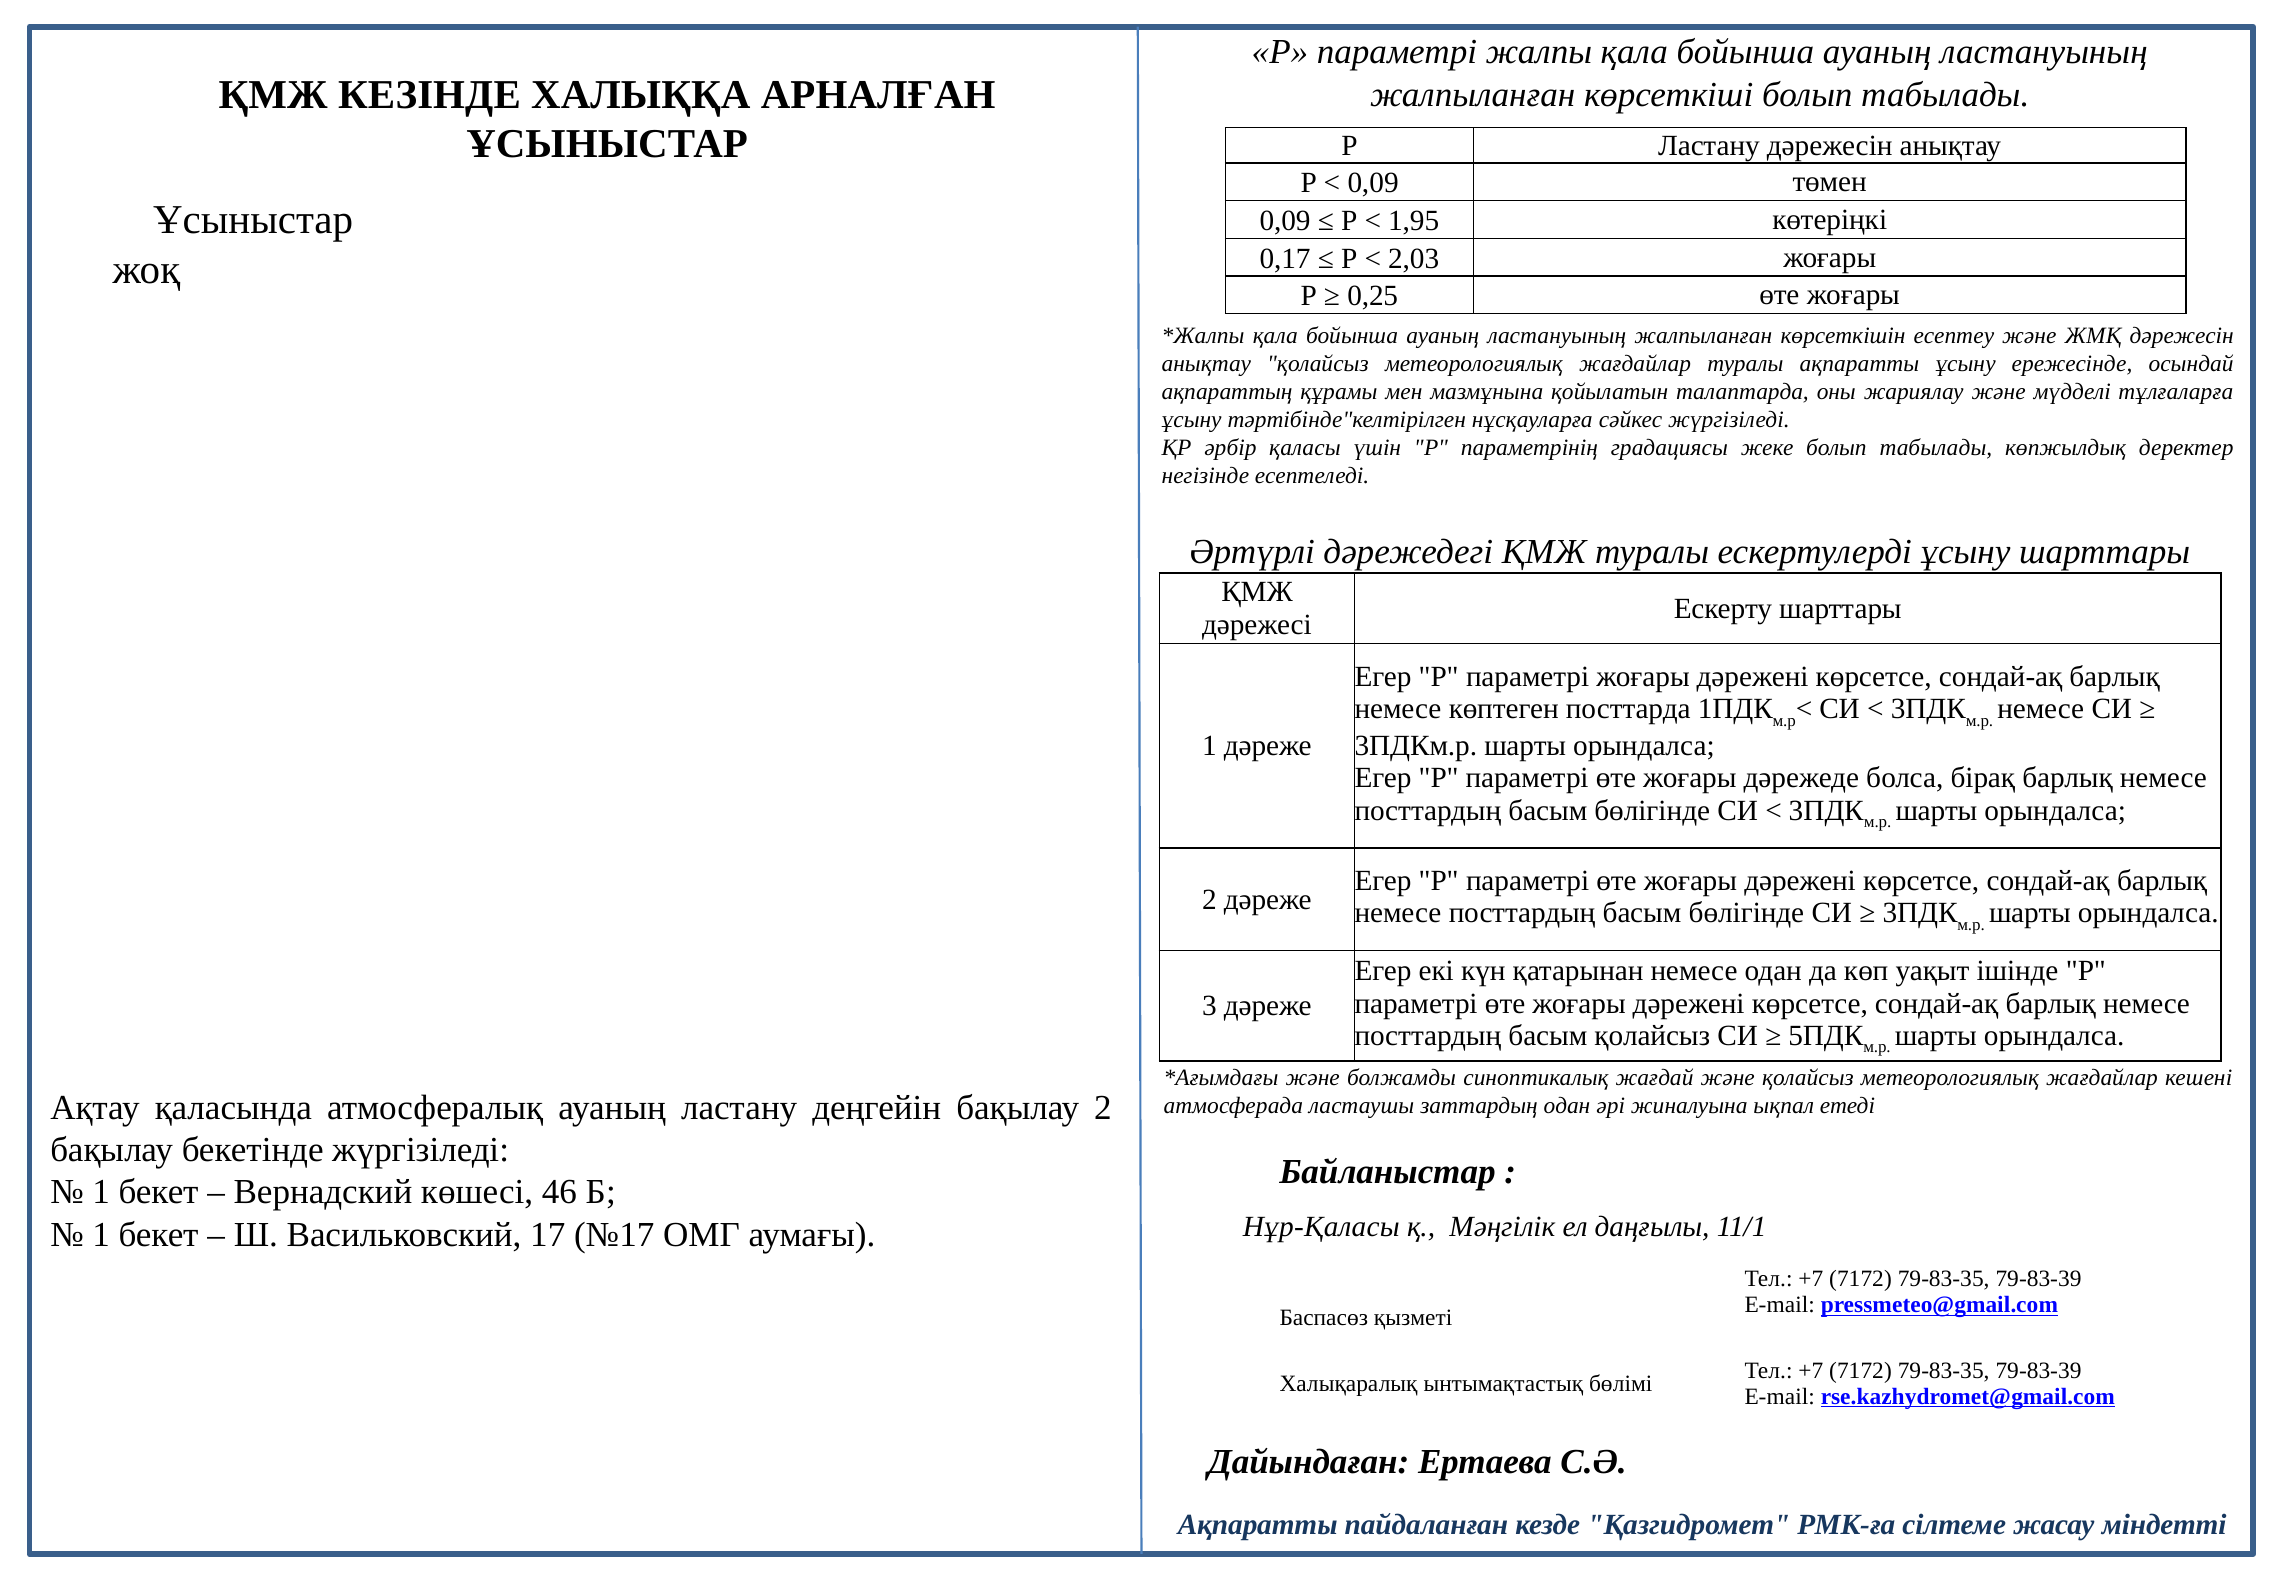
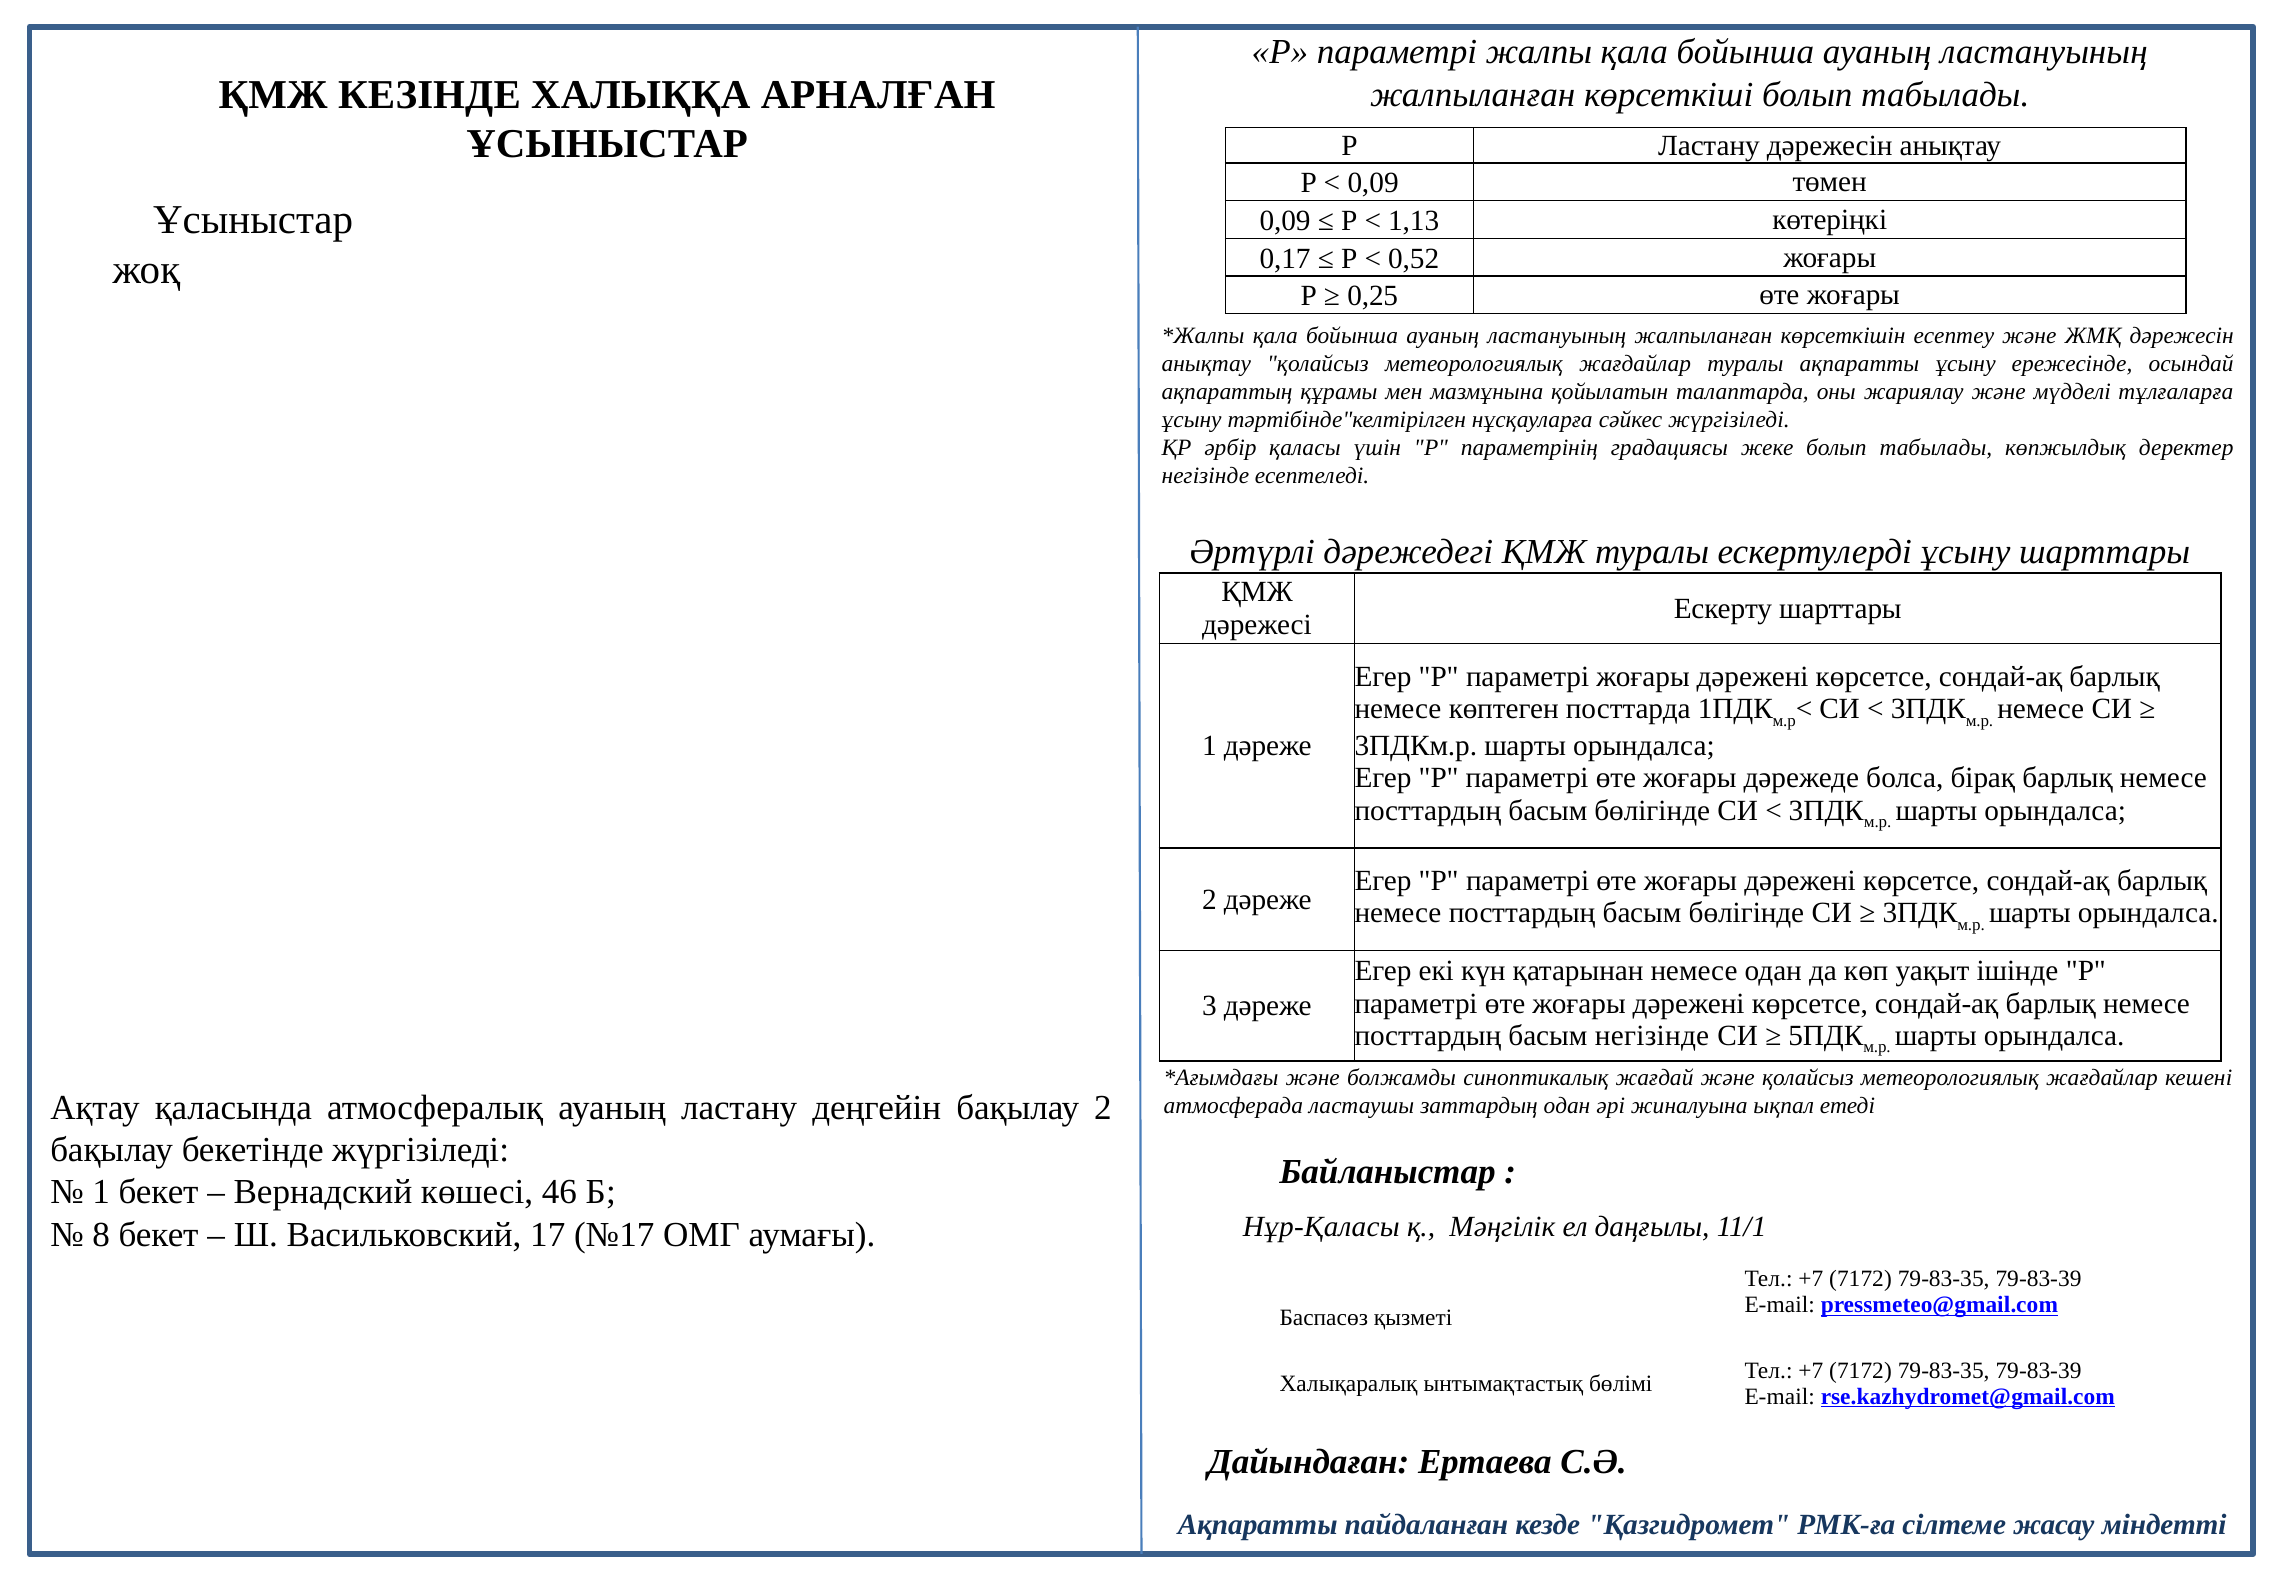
1,95: 1,95 -> 1,13
2,03: 2,03 -> 0,52
басым қолайсыз: қолайсыз -> негізінде
1 at (101, 1234): 1 -> 8
